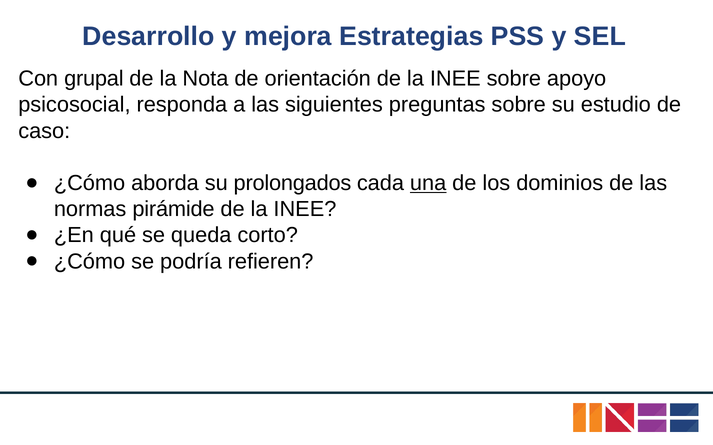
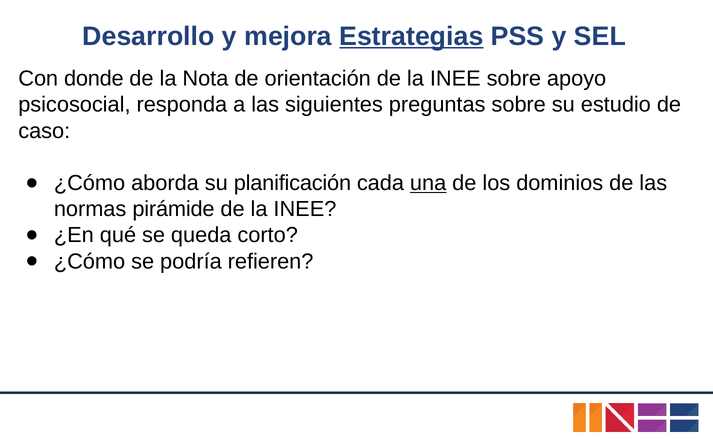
Estrategias underline: none -> present
grupal: grupal -> donde
prolongados: prolongados -> planificación
